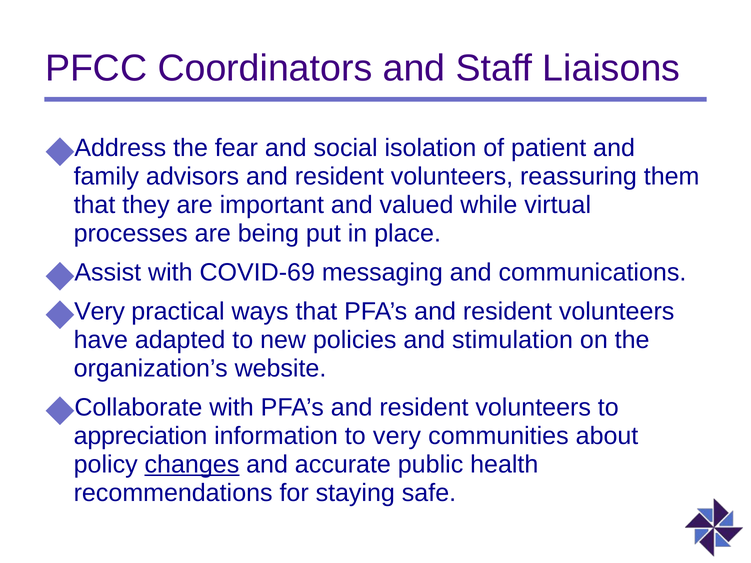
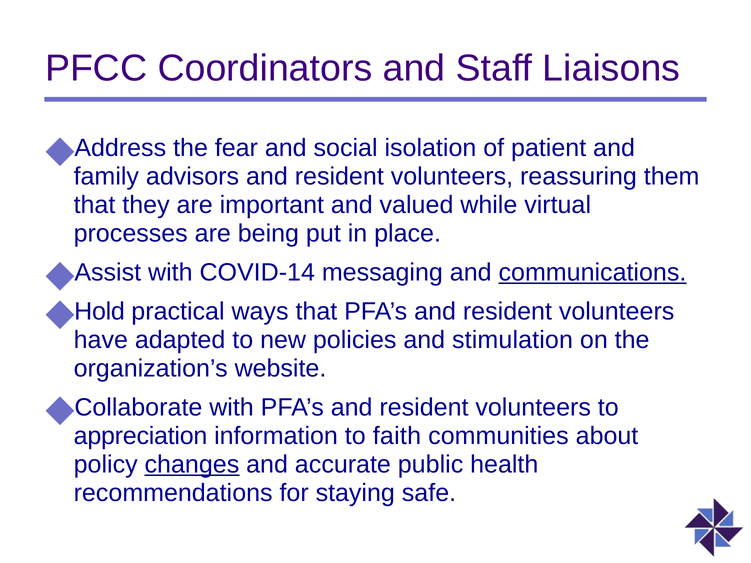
COVID-69: COVID-69 -> COVID-14
communications underline: none -> present
Very at (100, 312): Very -> Hold
to very: very -> faith
